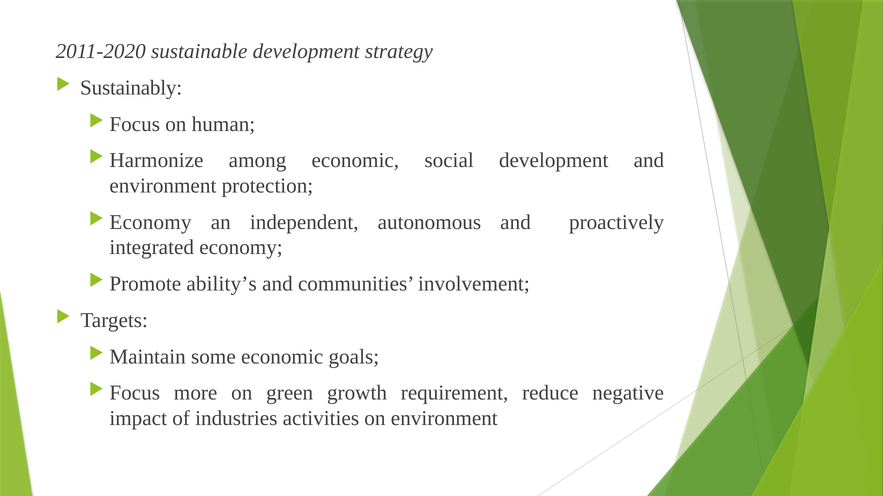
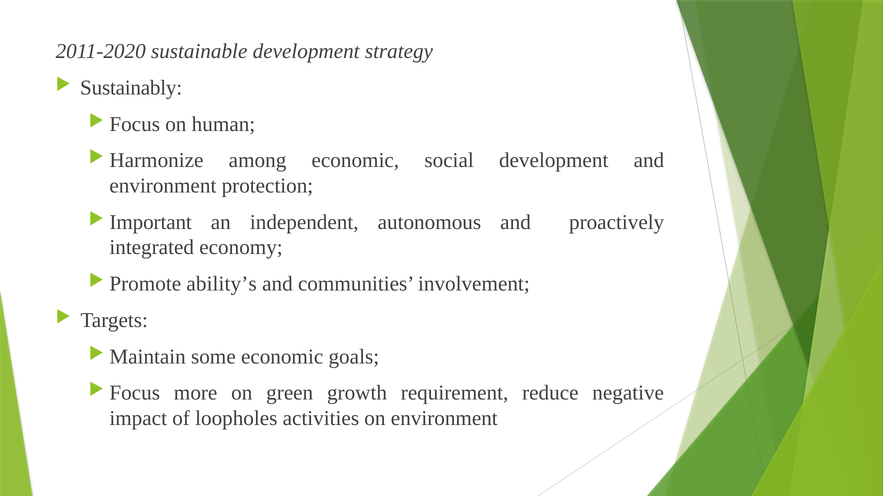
Economy at (151, 222): Economy -> Important
industries: industries -> loopholes
